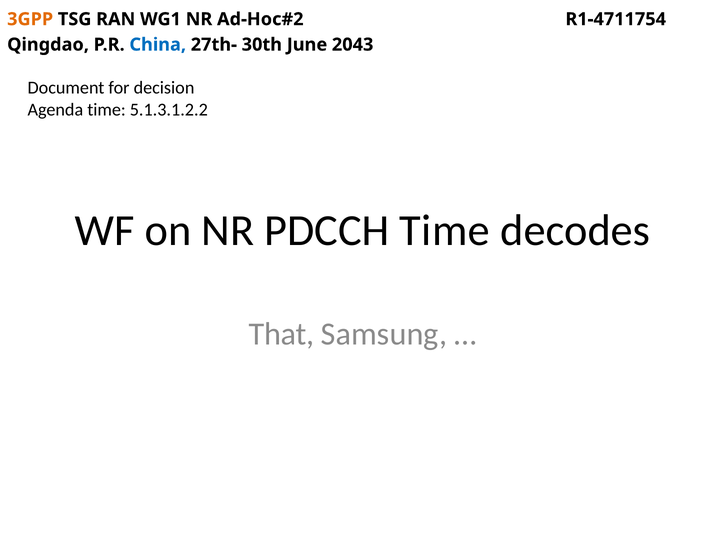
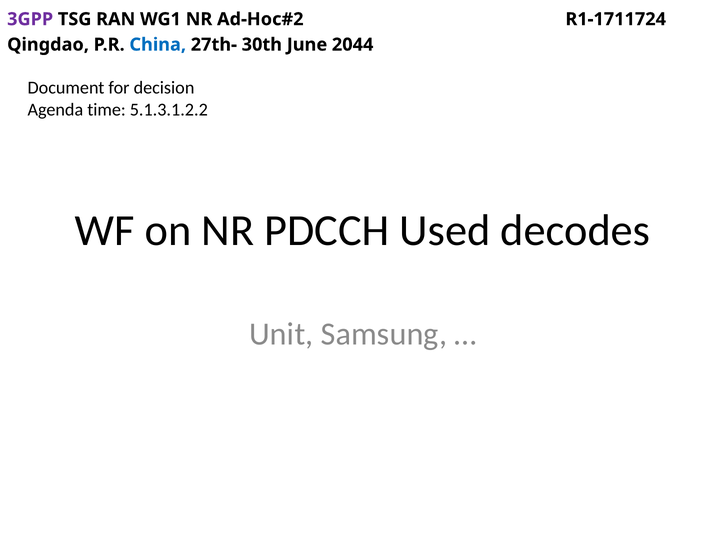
3GPP colour: orange -> purple
R1-4711754: R1-4711754 -> R1-1711724
2043: 2043 -> 2044
PDCCH Time: Time -> Used
That: That -> Unit
